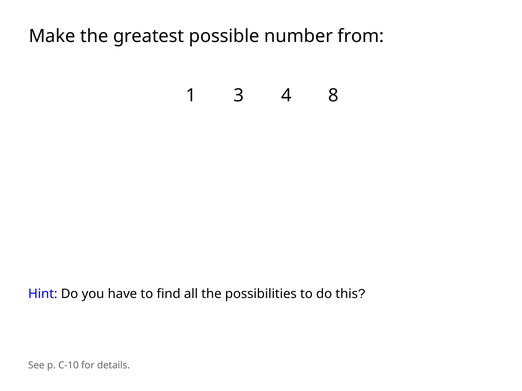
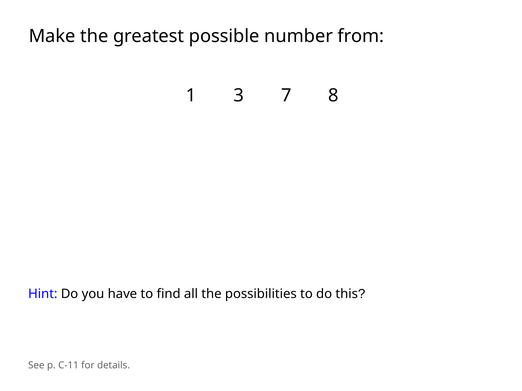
4: 4 -> 7
C-10: C-10 -> C-11
